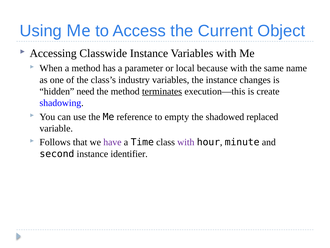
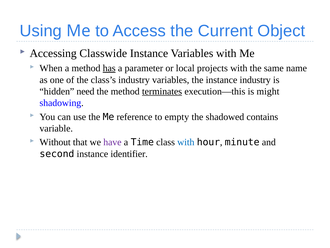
has underline: none -> present
because: because -> projects
instance changes: changes -> industry
create: create -> might
replaced: replaced -> contains
Follows: Follows -> Without
with at (186, 142) colour: purple -> blue
